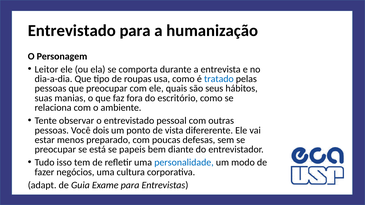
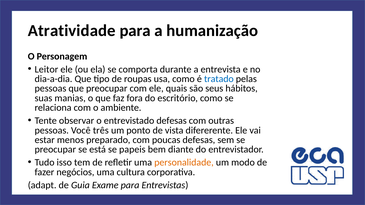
Entrevistado at (72, 31): Entrevistado -> Atratividade
entrevistado pessoal: pessoal -> defesas
dois: dois -> três
personalidade colour: blue -> orange
